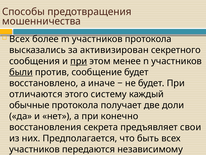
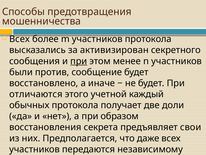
были underline: present -> none
систему: систему -> учетной
обычные: обычные -> обычных
конечно: конечно -> образом
быть: быть -> даже
